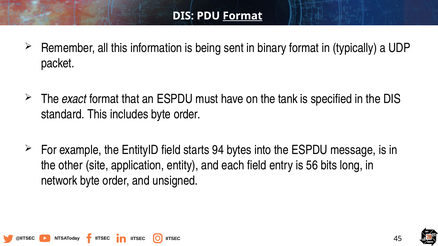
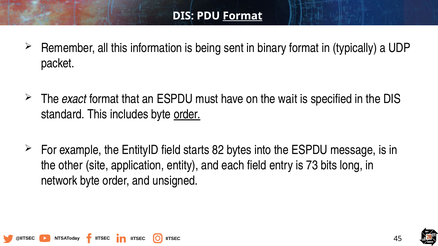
tank: tank -> wait
order at (187, 115) underline: none -> present
94: 94 -> 82
56: 56 -> 73
